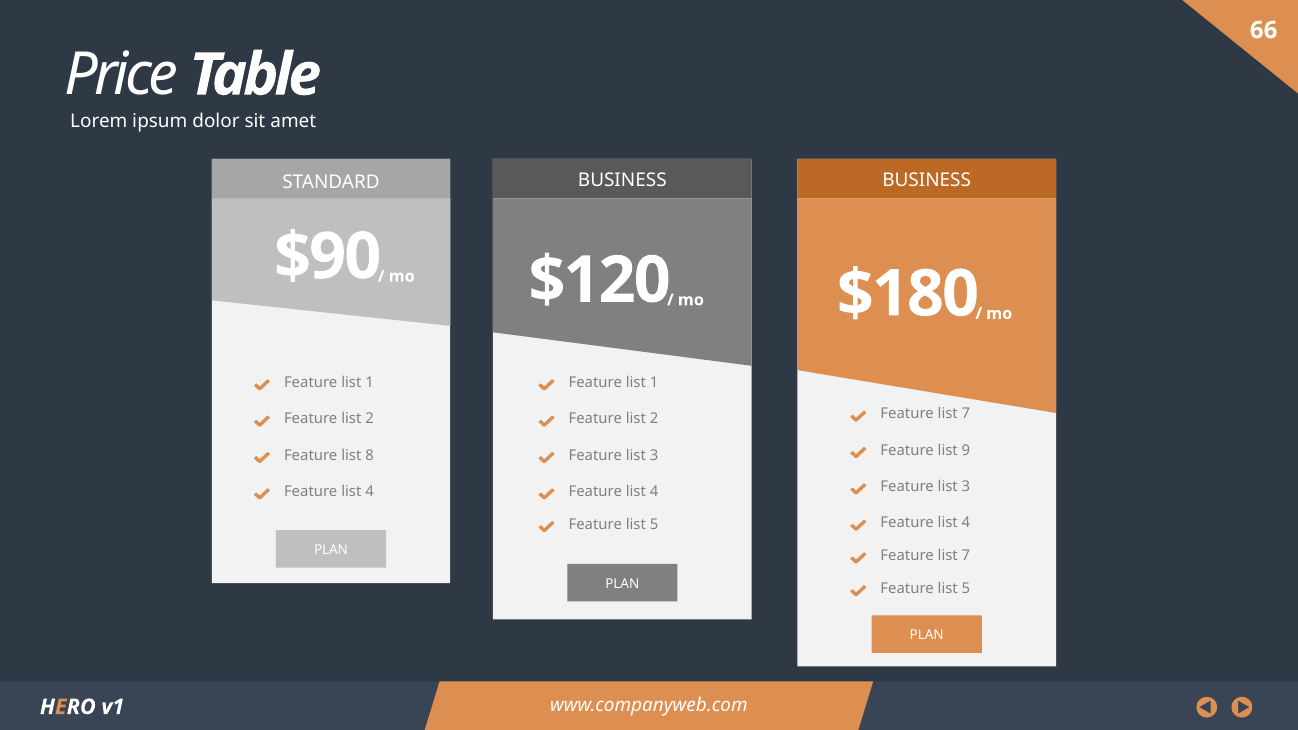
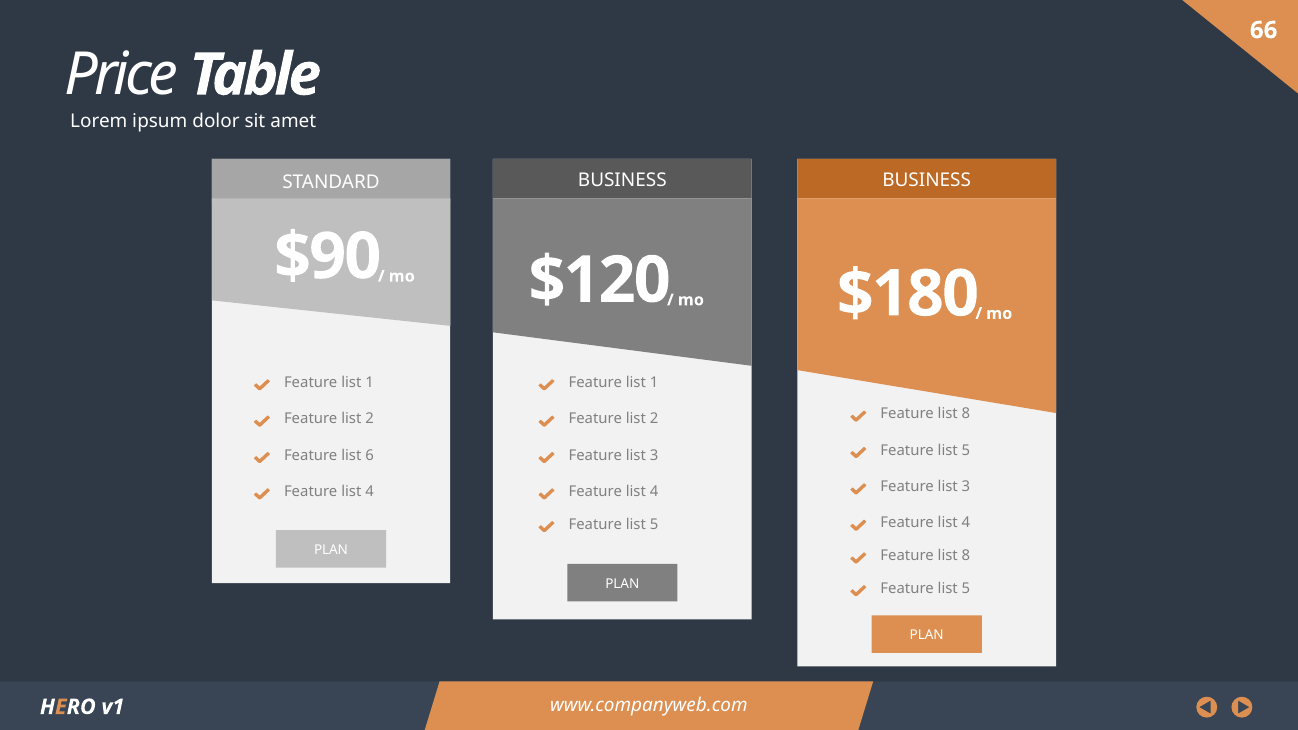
7 at (966, 414): 7 -> 8
9 at (966, 450): 9 -> 5
8: 8 -> 6
7 at (966, 556): 7 -> 8
